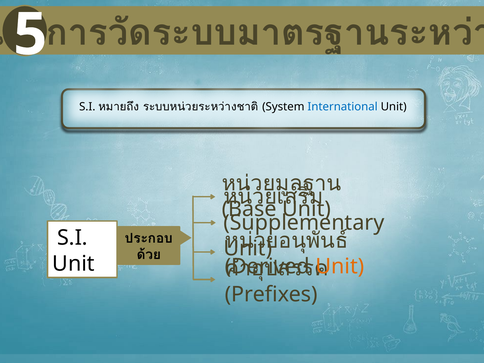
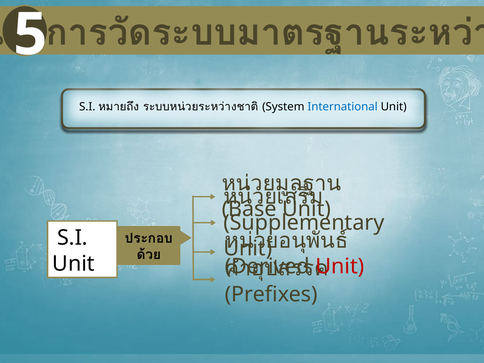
Unit at (340, 266) colour: orange -> red
